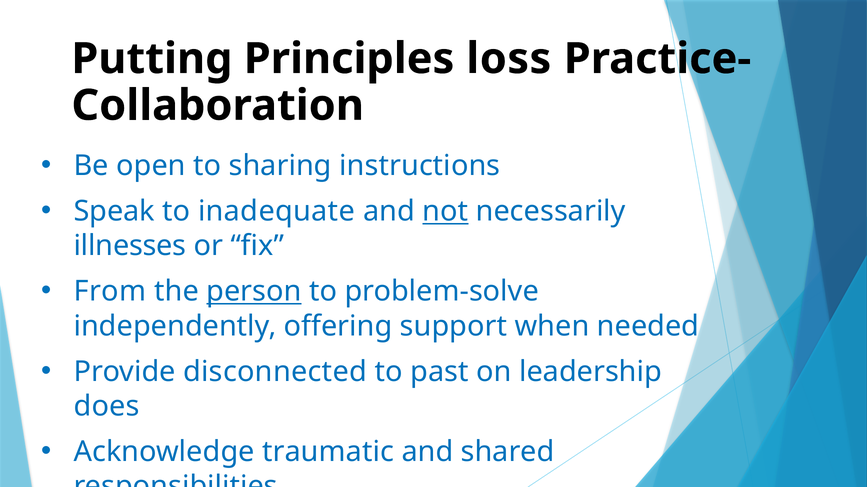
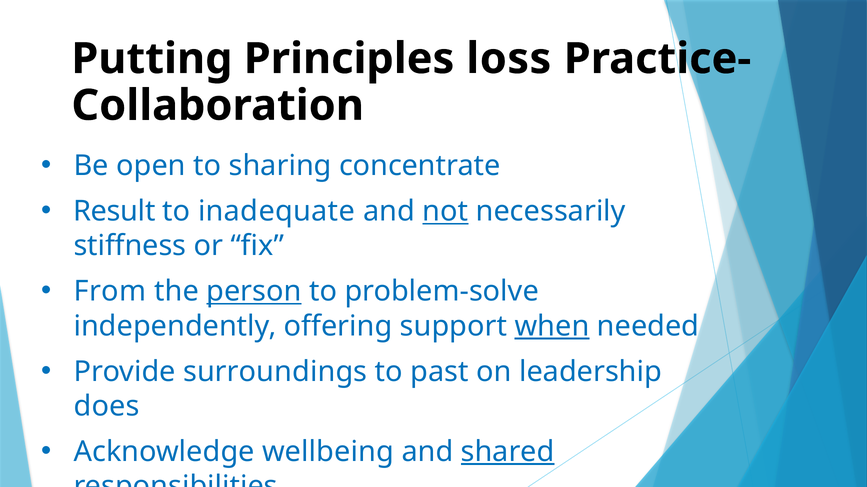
instructions: instructions -> concentrate
Speak: Speak -> Result
illnesses: illnesses -> stiffness
when underline: none -> present
disconnected: disconnected -> surroundings
traumatic: traumatic -> wellbeing
shared underline: none -> present
